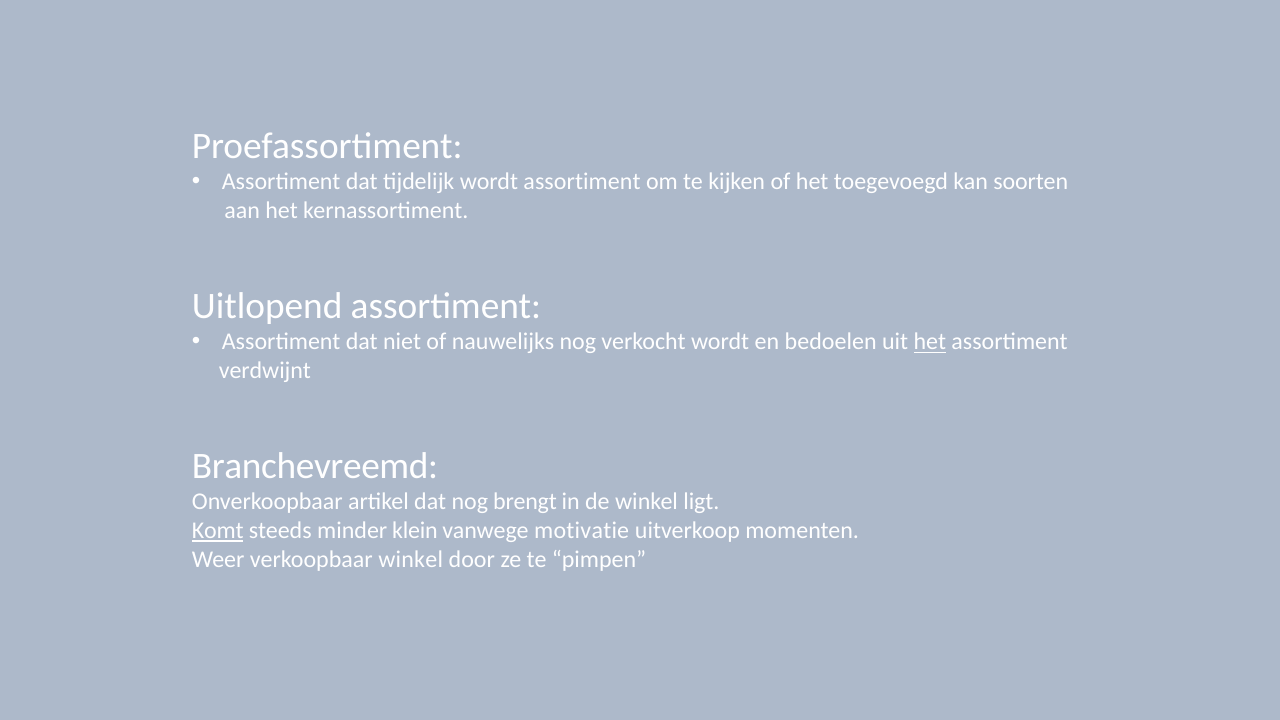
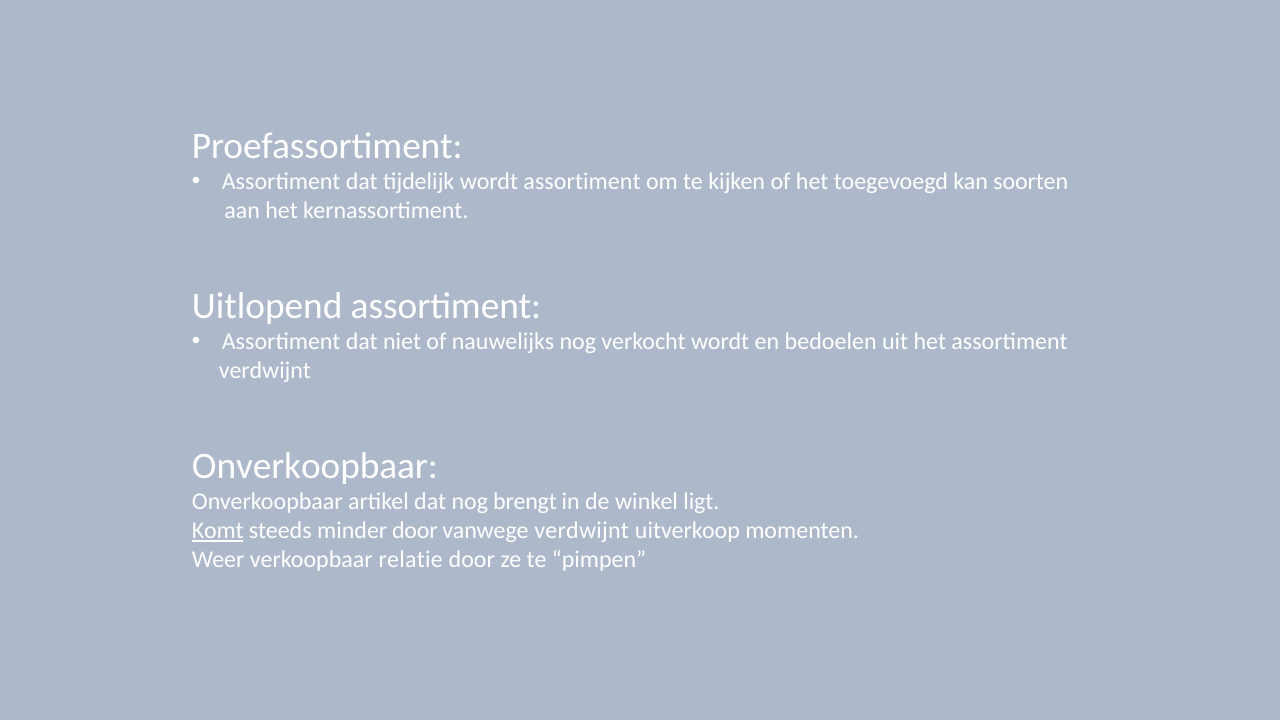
het at (930, 342) underline: present -> none
Branchevreemd at (315, 466): Branchevreemd -> Onverkoopbaar
minder klein: klein -> door
vanwege motivatie: motivatie -> verdwijnt
verkoopbaar winkel: winkel -> relatie
